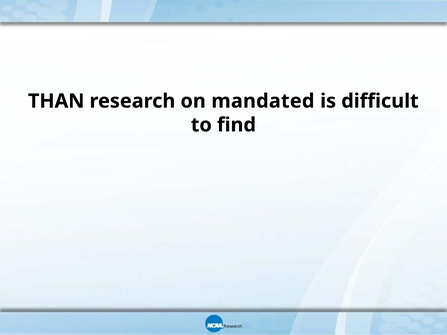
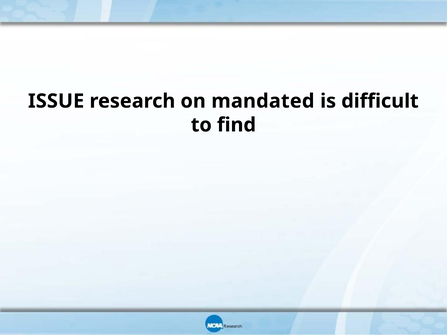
THAN: THAN -> ISSUE
